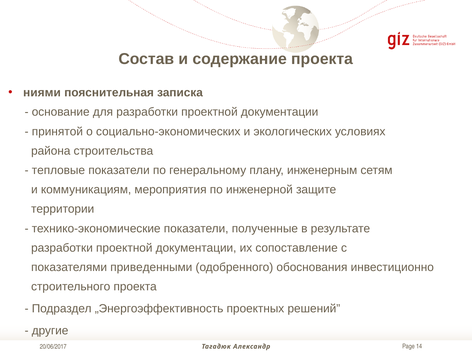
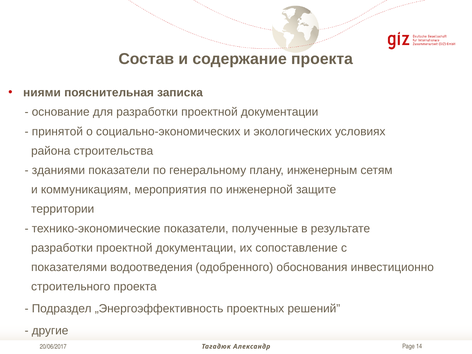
тепловые: тепловые -> зданиями
приведенными: приведенными -> водоотведения
